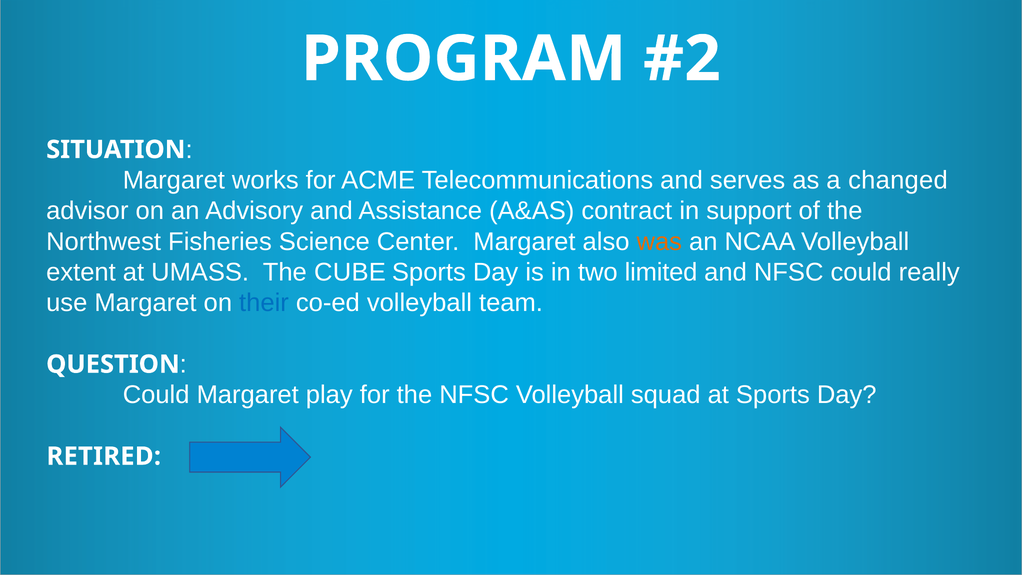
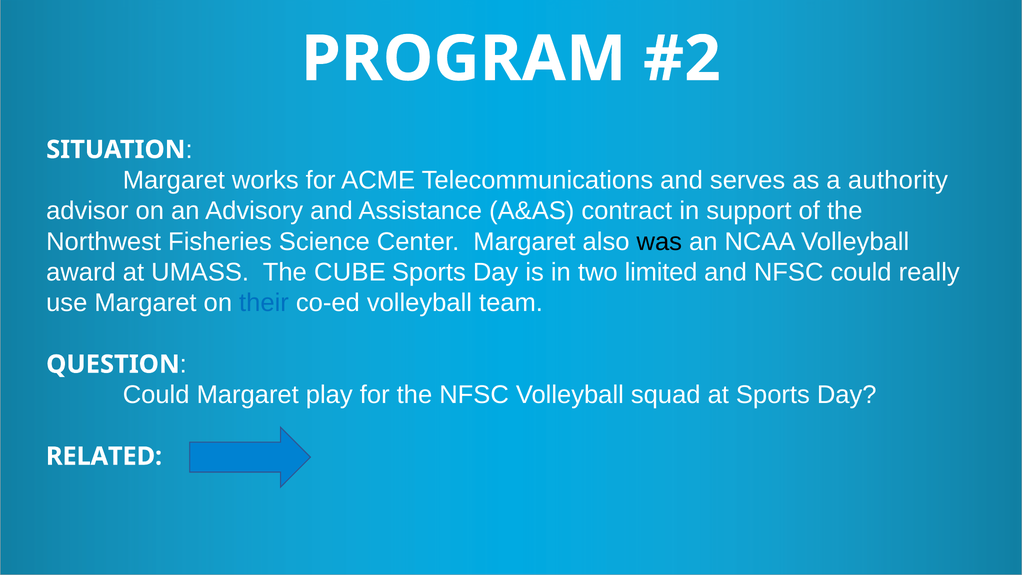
changed: changed -> authority
was colour: orange -> black
extent: extent -> award
RETIRED: RETIRED -> RELATED
